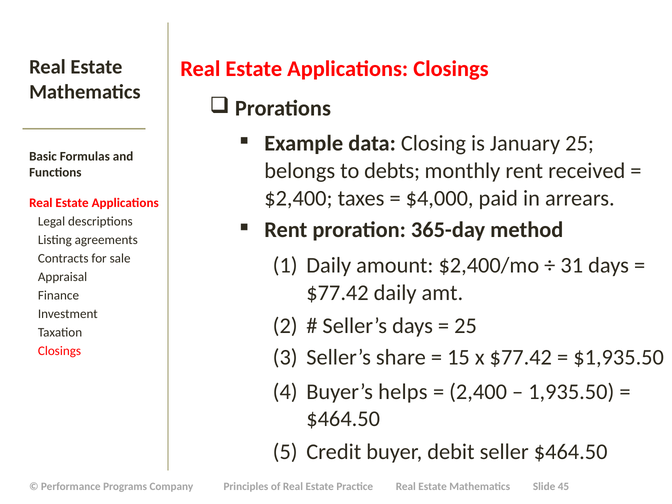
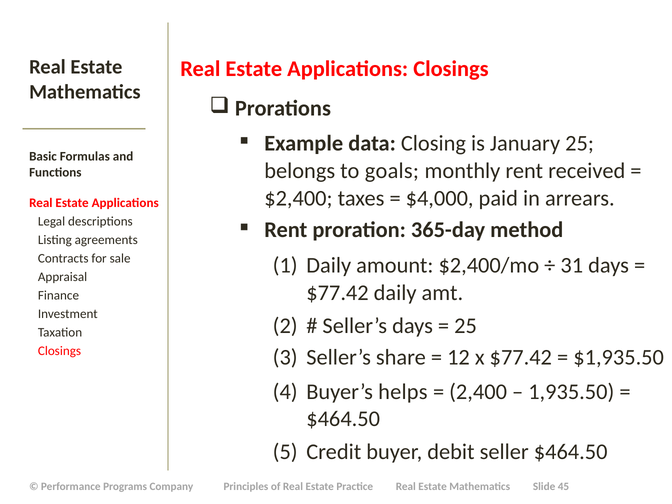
debts: debts -> goals
15: 15 -> 12
